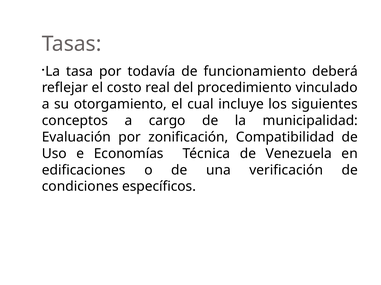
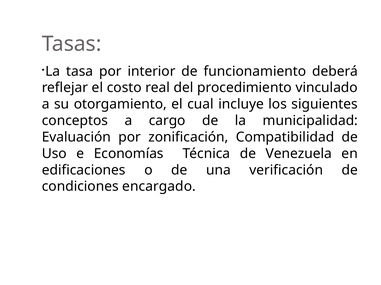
todavía: todavía -> interior
específicos: específicos -> encargado
